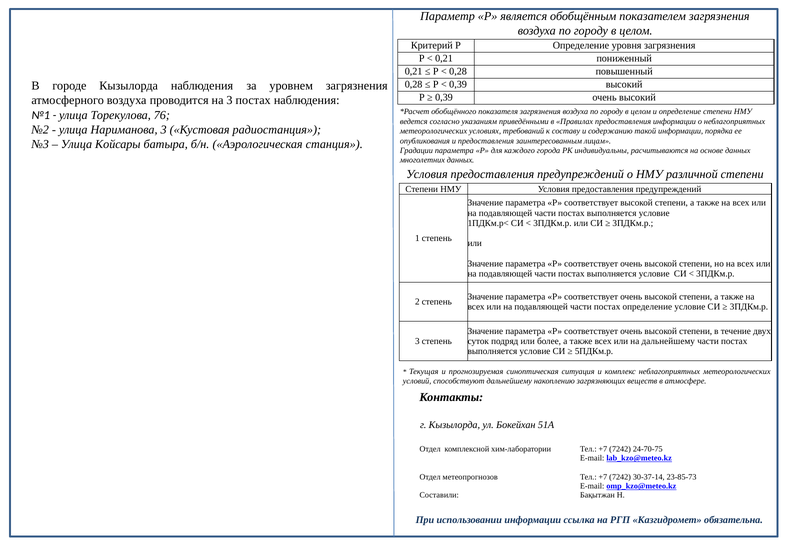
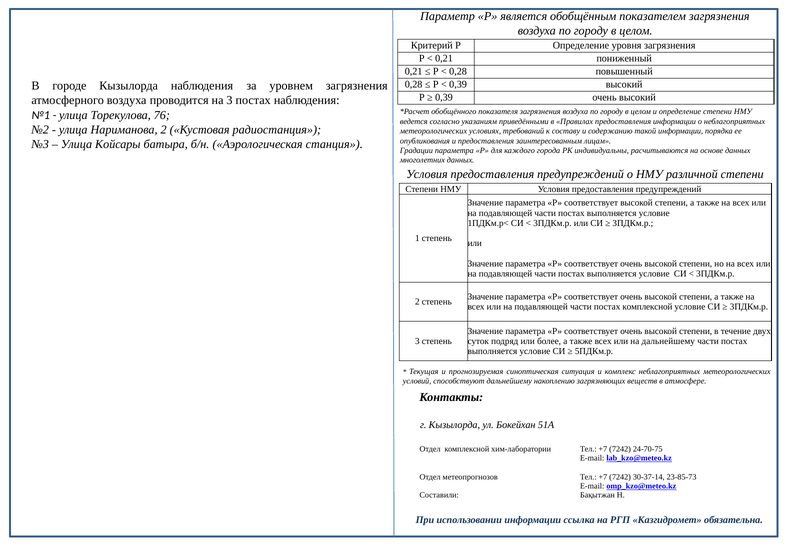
Нариманова 3: 3 -> 2
постах определение: определение -> комплексной
